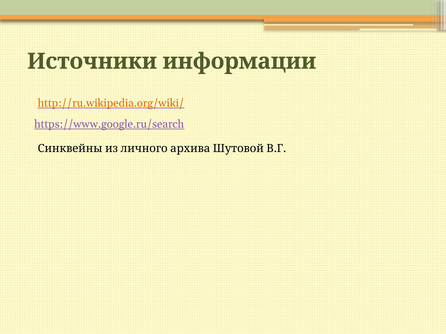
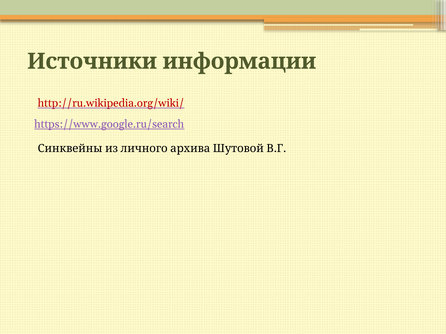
http://ru.wikipedia.org/wiki/ colour: orange -> red
